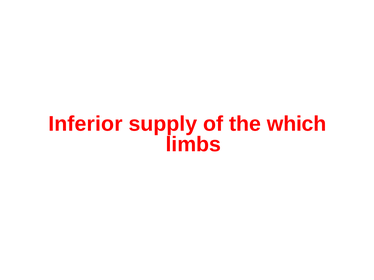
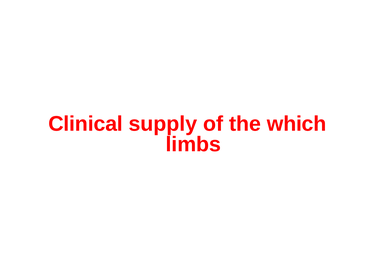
Inferior: Inferior -> Clinical
